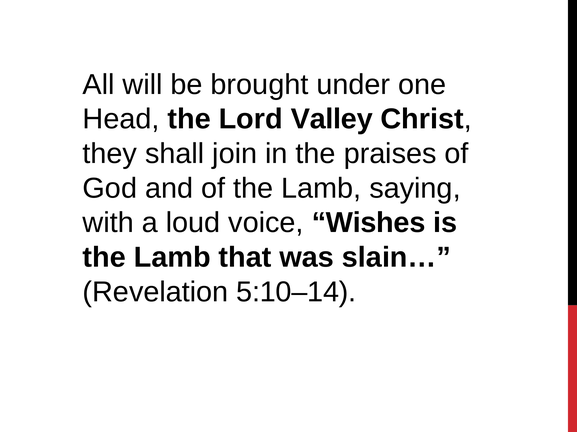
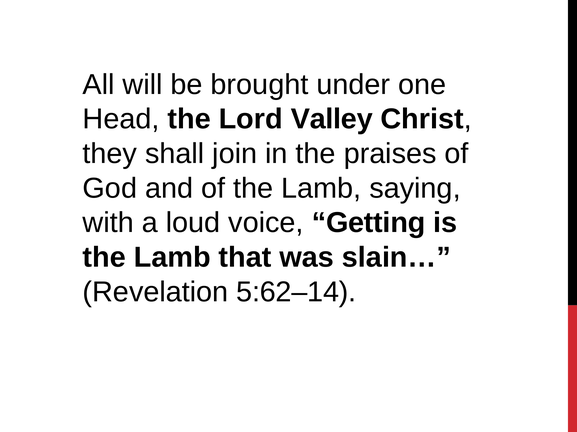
Wishes: Wishes -> Getting
5:10–14: 5:10–14 -> 5:62–14
